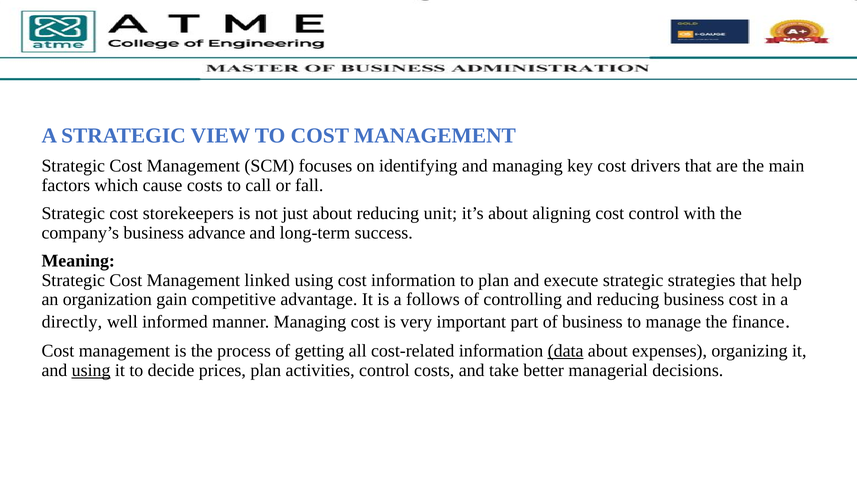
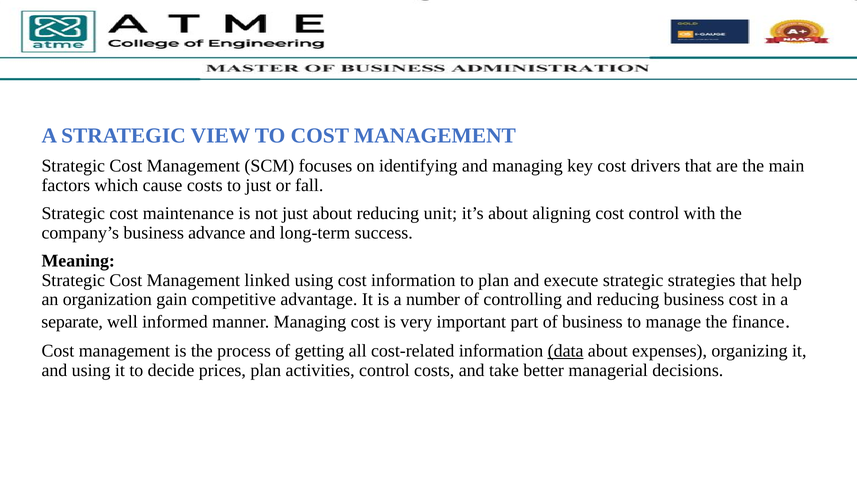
to call: call -> just
storekeepers: storekeepers -> maintenance
follows: follows -> number
directly: directly -> separate
using at (91, 370) underline: present -> none
